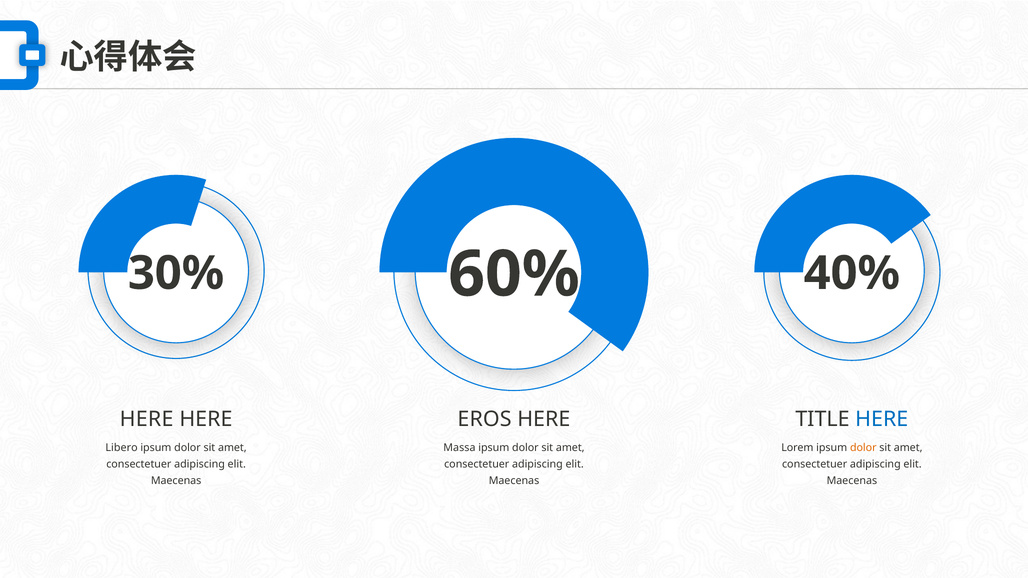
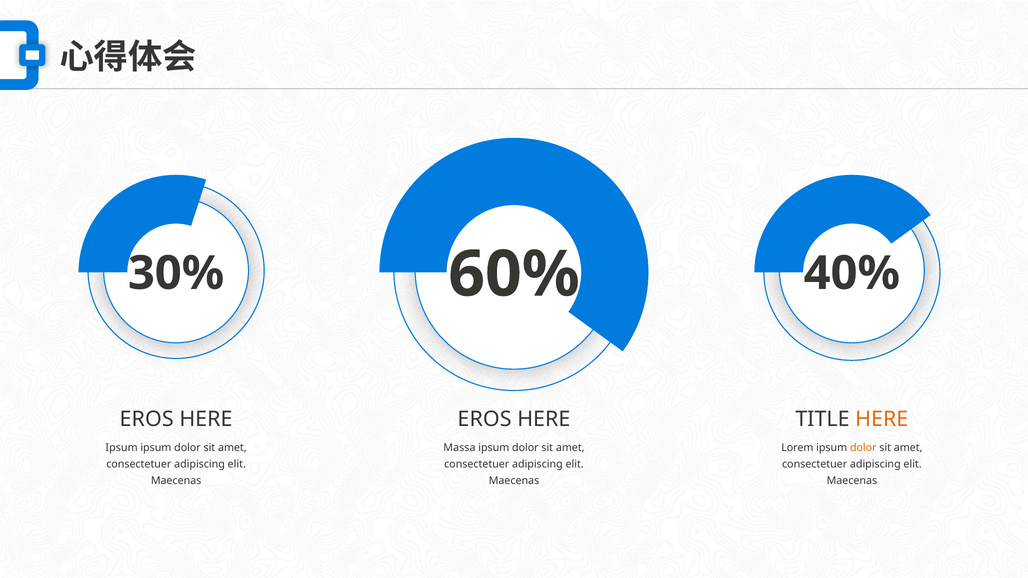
HERE at (147, 419): HERE -> EROS
HERE at (882, 419) colour: blue -> orange
Libero at (122, 448): Libero -> Ipsum
